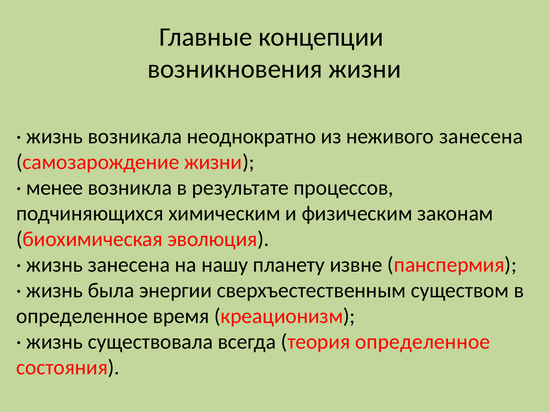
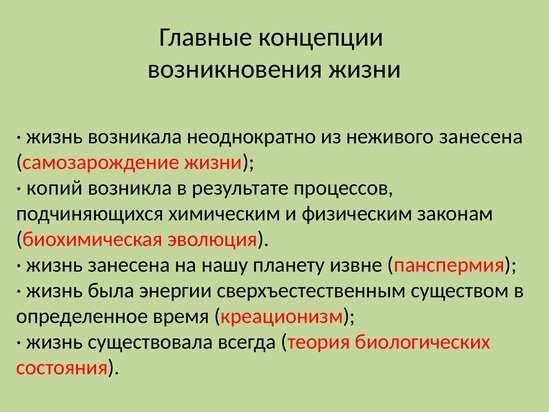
менее: менее -> копий
теория определенное: определенное -> биологических
